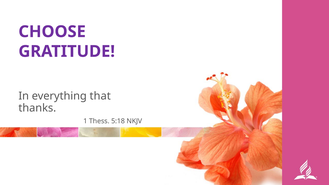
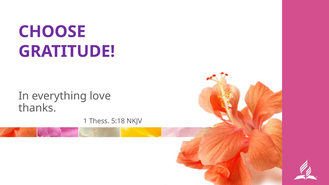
that: that -> love
